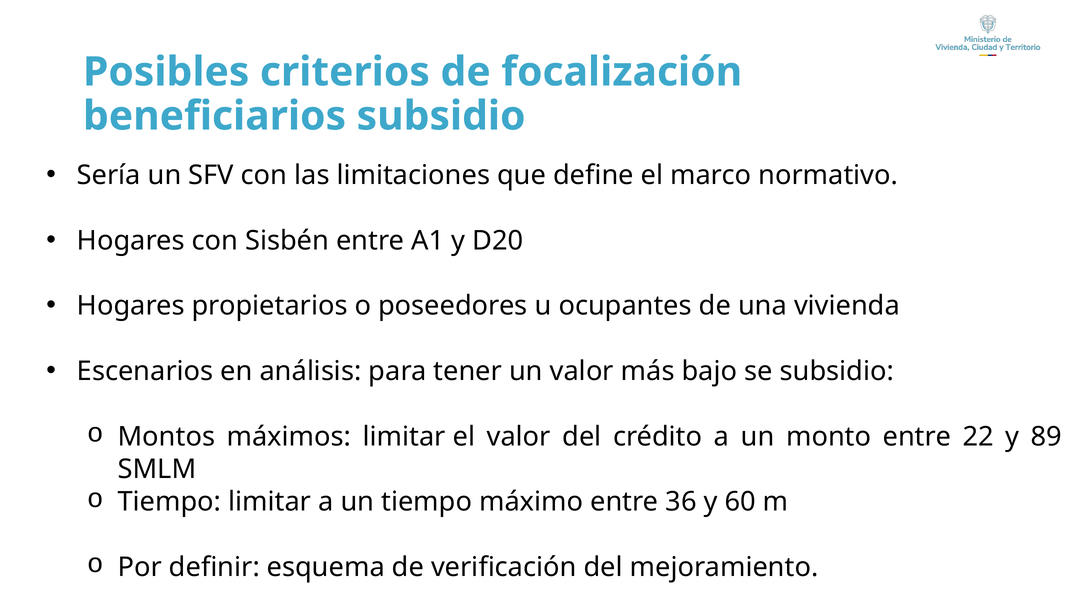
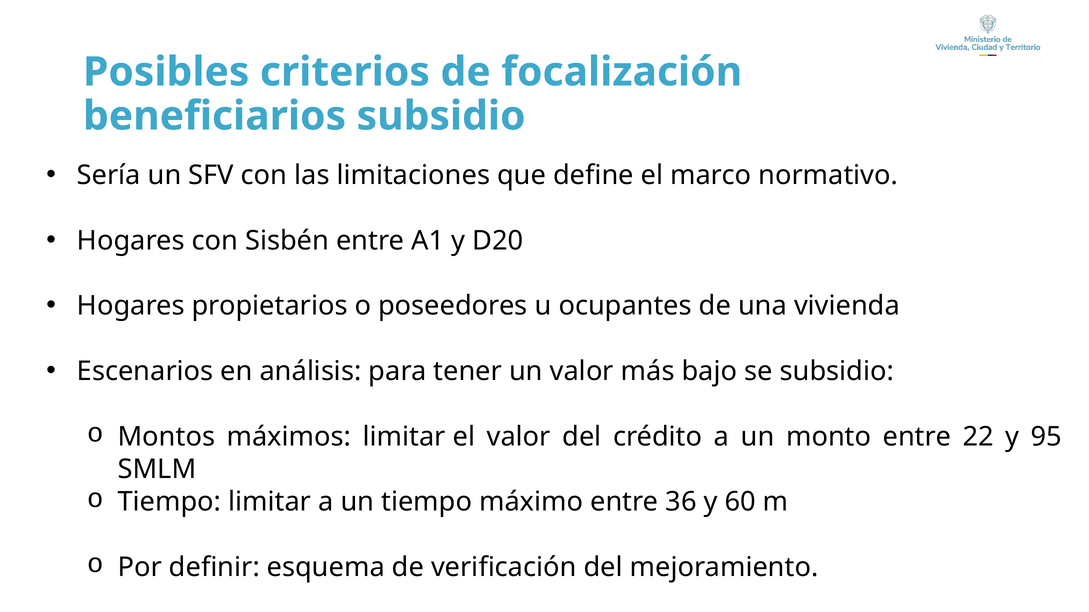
89: 89 -> 95
